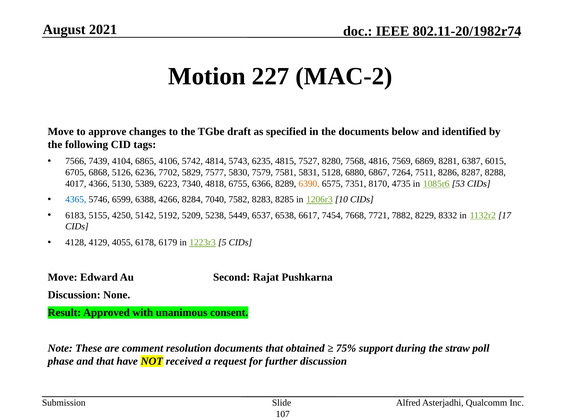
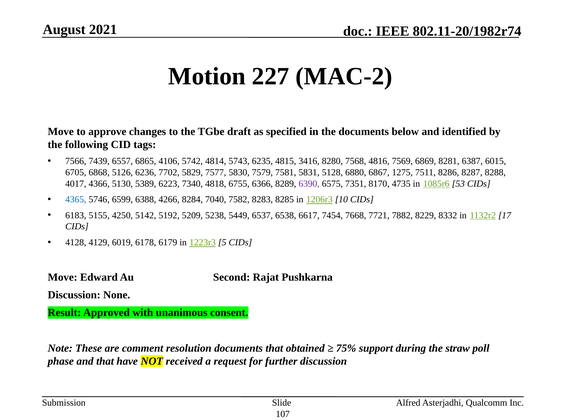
4104: 4104 -> 6557
7527: 7527 -> 3416
7264: 7264 -> 1275
6390 colour: orange -> purple
4055: 4055 -> 6019
